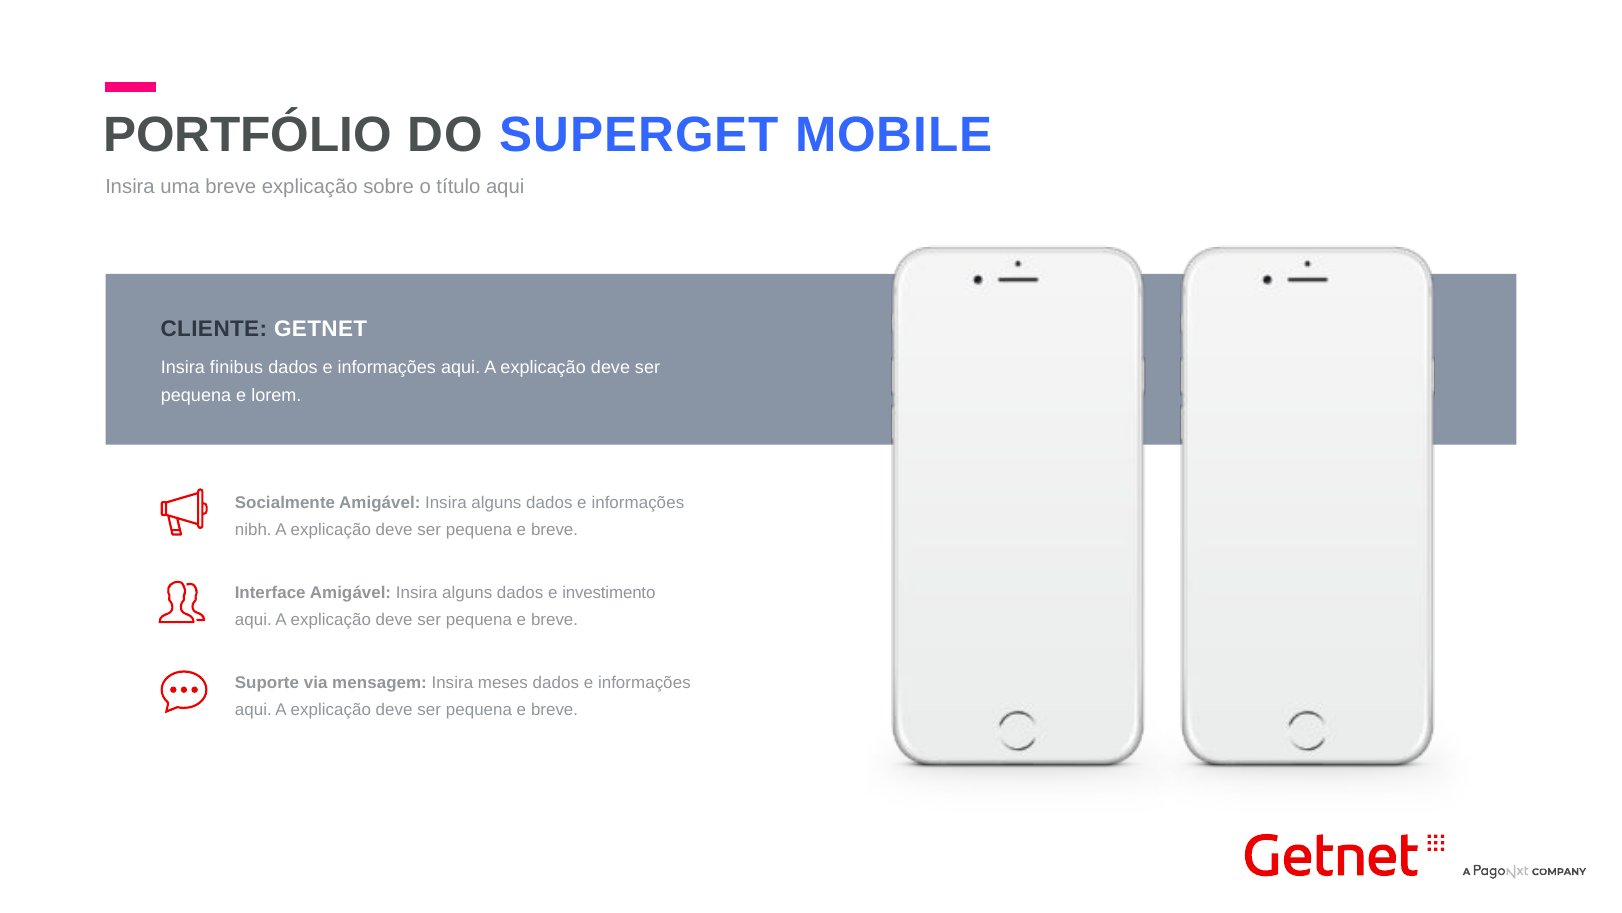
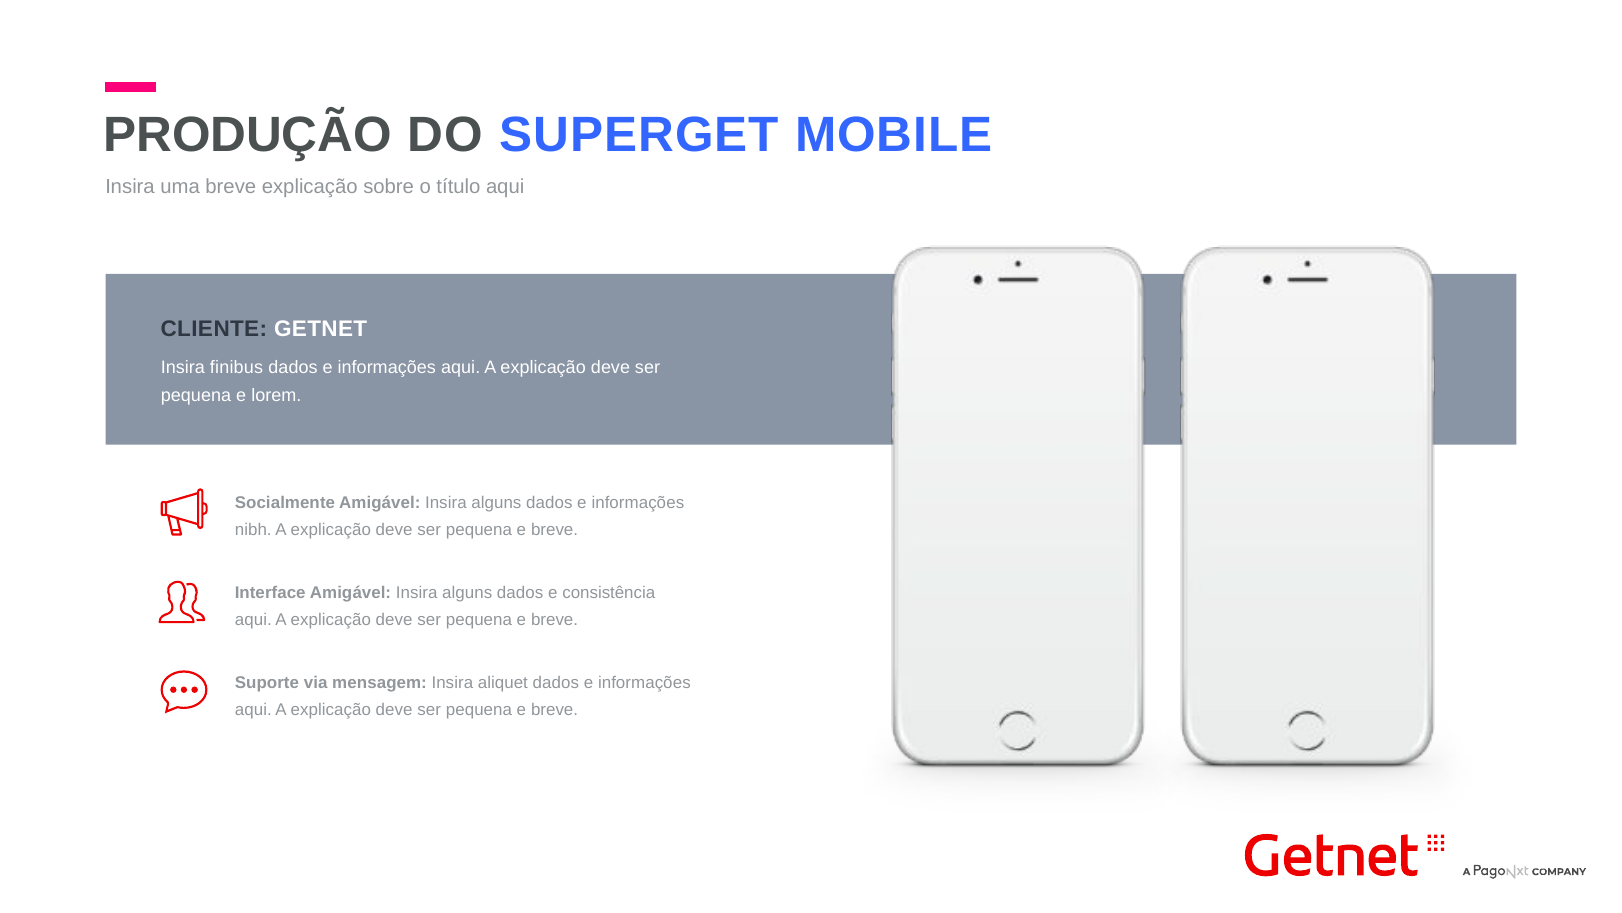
PORTFÓLIO: PORTFÓLIO -> PRODUÇÃO
investimento: investimento -> consistência
meses: meses -> aliquet
